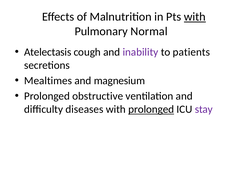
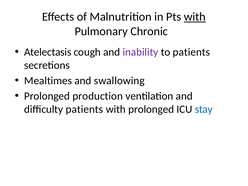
Normal: Normal -> Chronic
magnesium: magnesium -> swallowing
obstructive: obstructive -> production
difficulty diseases: diseases -> patients
prolonged at (151, 109) underline: present -> none
stay colour: purple -> blue
